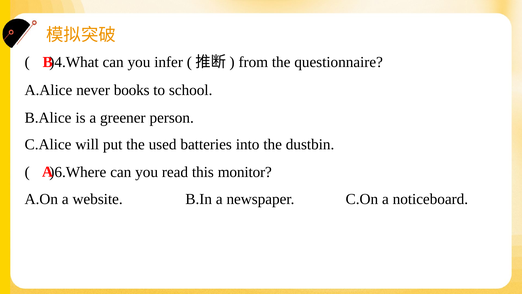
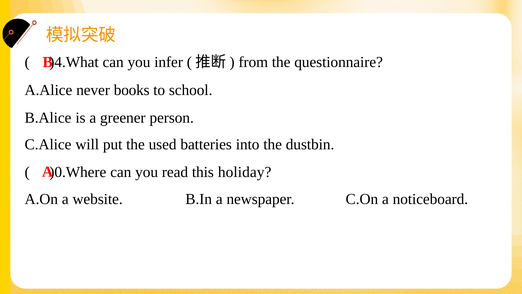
)6.Where: )6.Where -> )0.Where
monitor: monitor -> holiday
